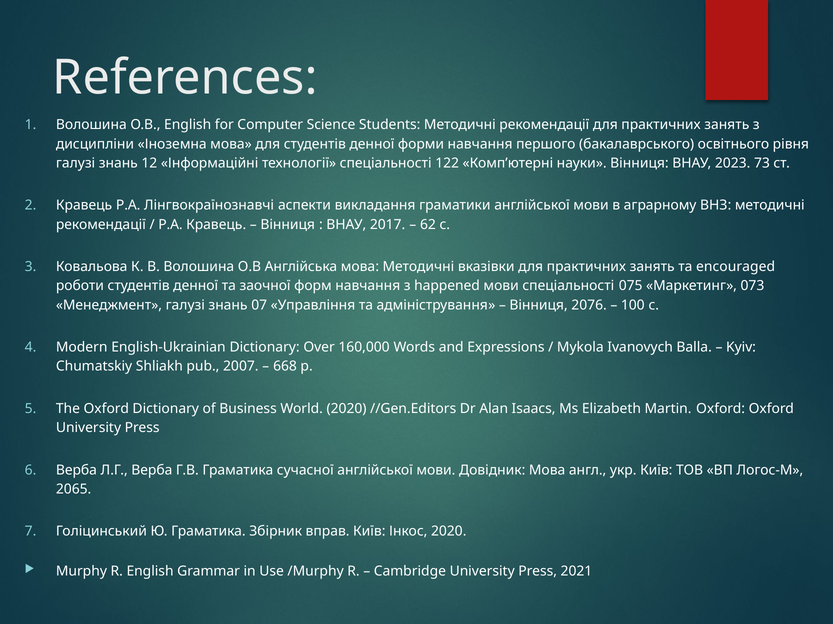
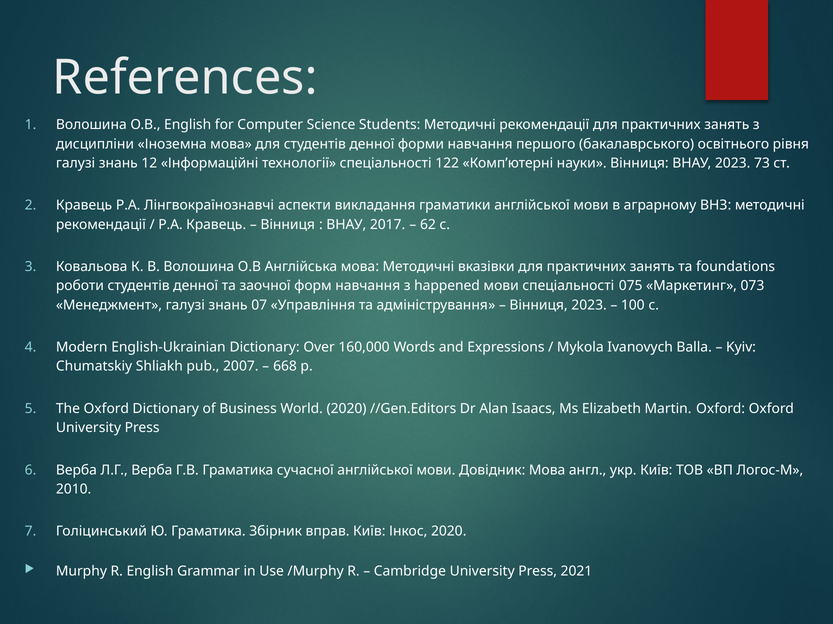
encouraged: encouraged -> foundations
Вінниця 2076: 2076 -> 2023
2065: 2065 -> 2010
